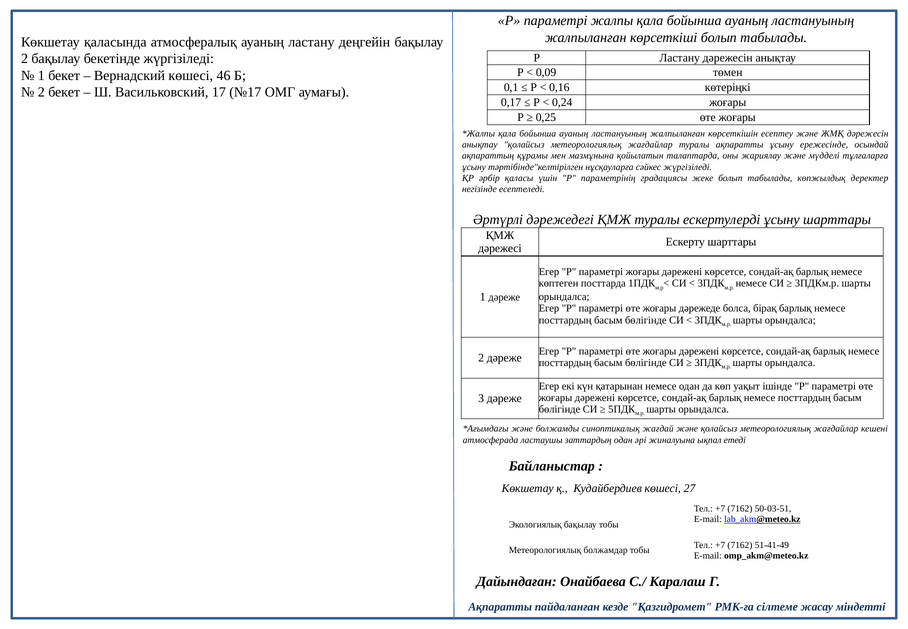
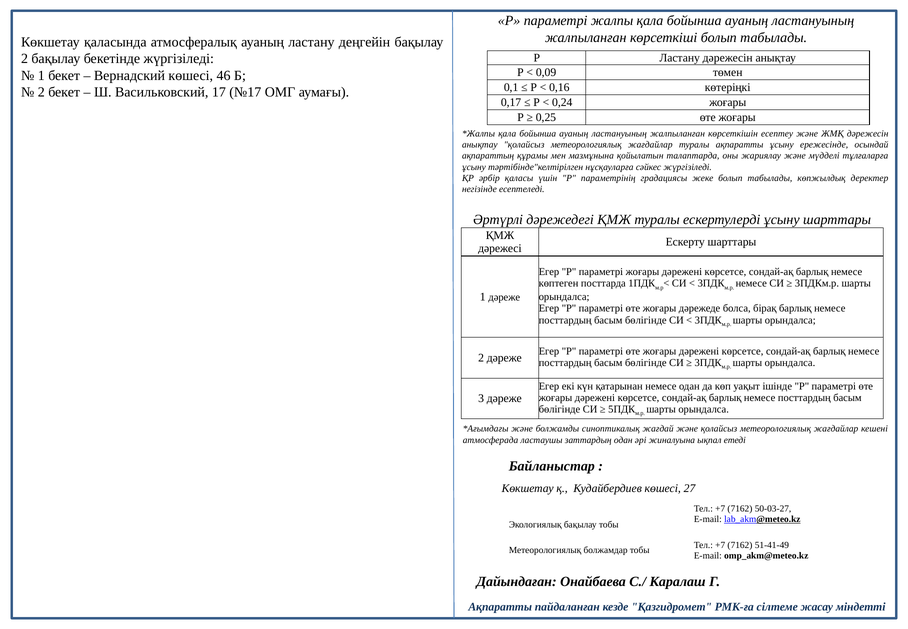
50-03-51: 50-03-51 -> 50-03-27
